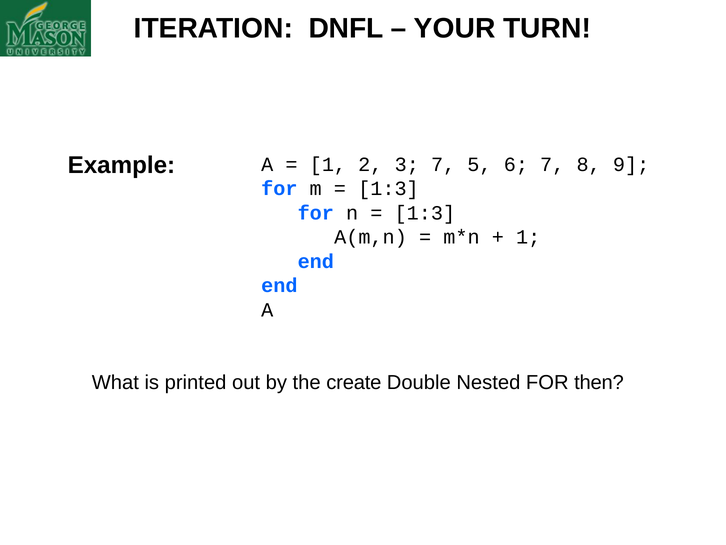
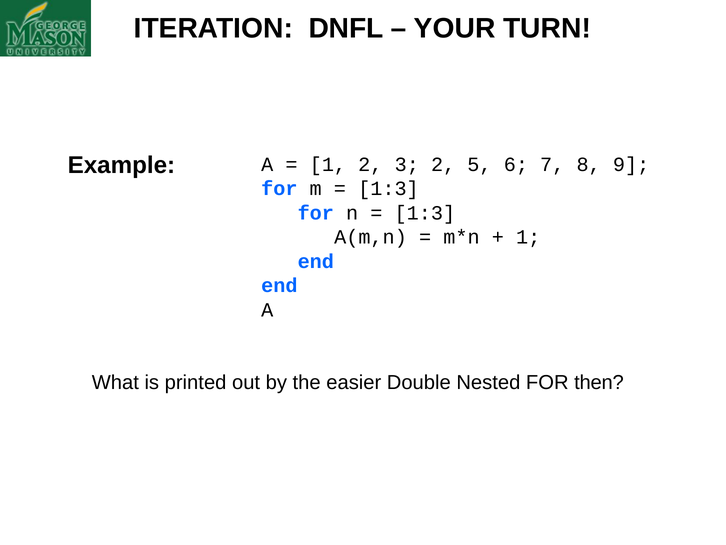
3 7: 7 -> 2
create: create -> easier
